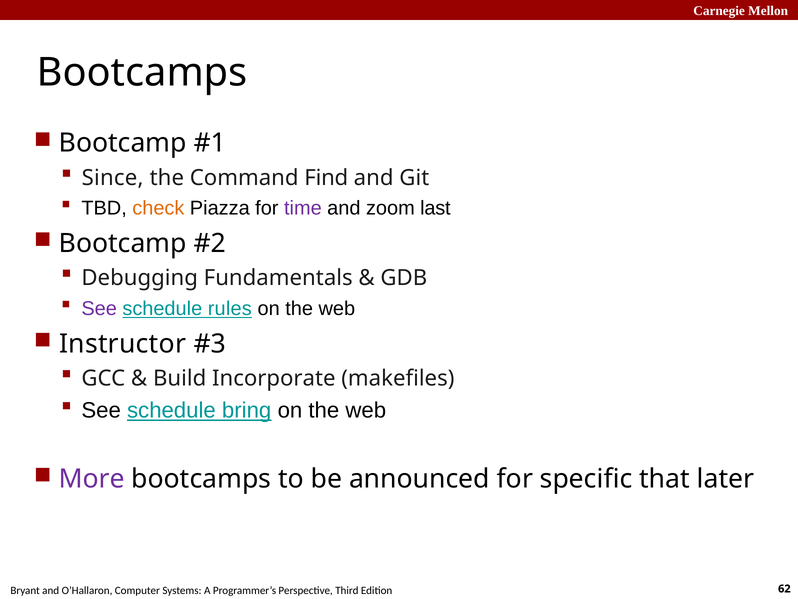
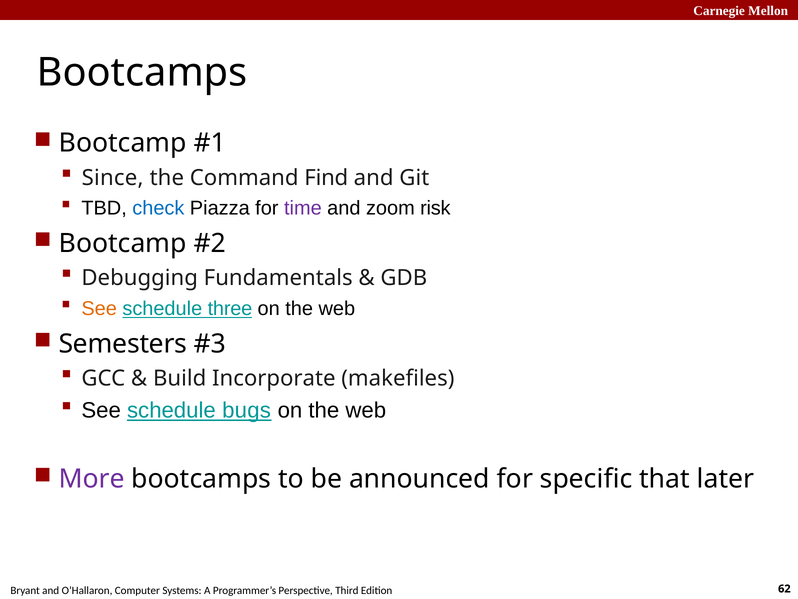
check colour: orange -> blue
last: last -> risk
See at (99, 308) colour: purple -> orange
rules: rules -> three
Instructor: Instructor -> Semesters
bring: bring -> bugs
